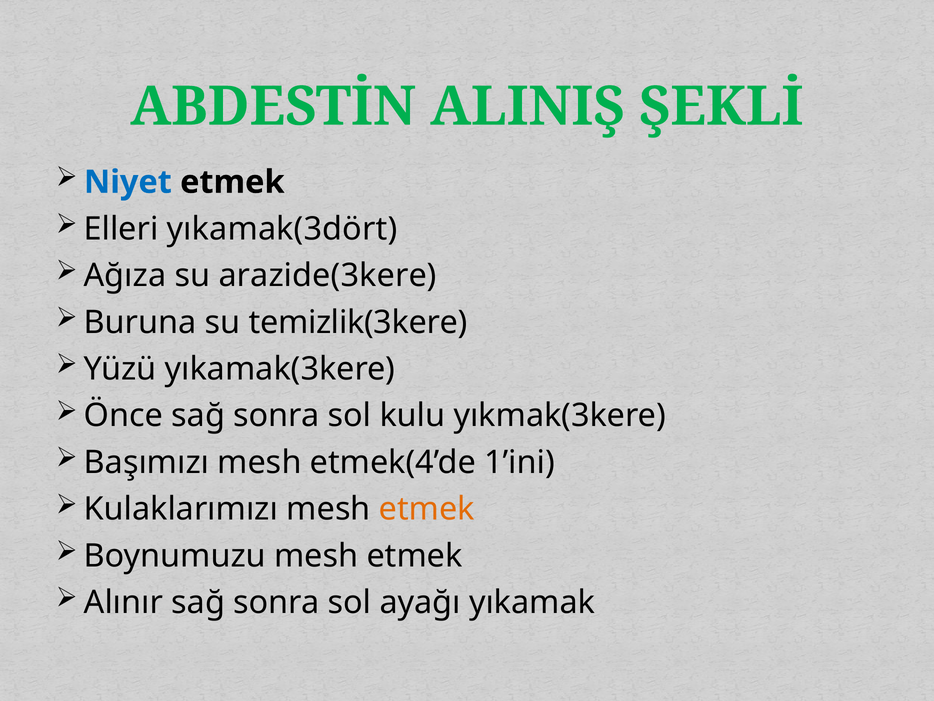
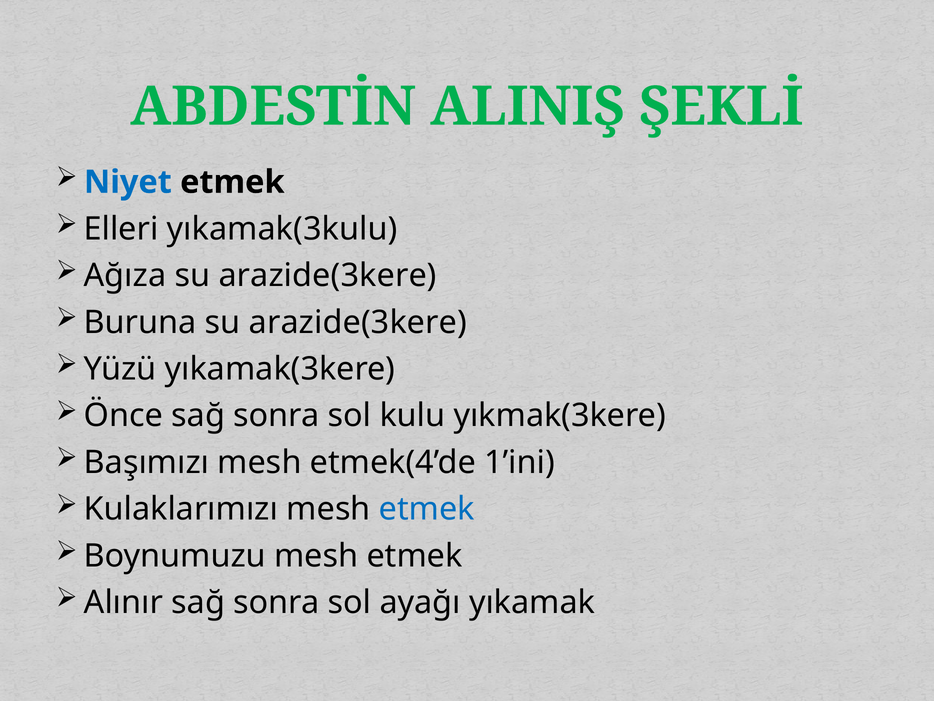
yıkamak(3dört: yıkamak(3dört -> yıkamak(3kulu
Buruna su temizlik(3kere: temizlik(3kere -> arazide(3kere
etmek at (427, 509) colour: orange -> blue
